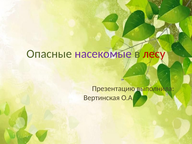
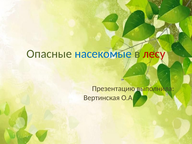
насекомые colour: purple -> blue
